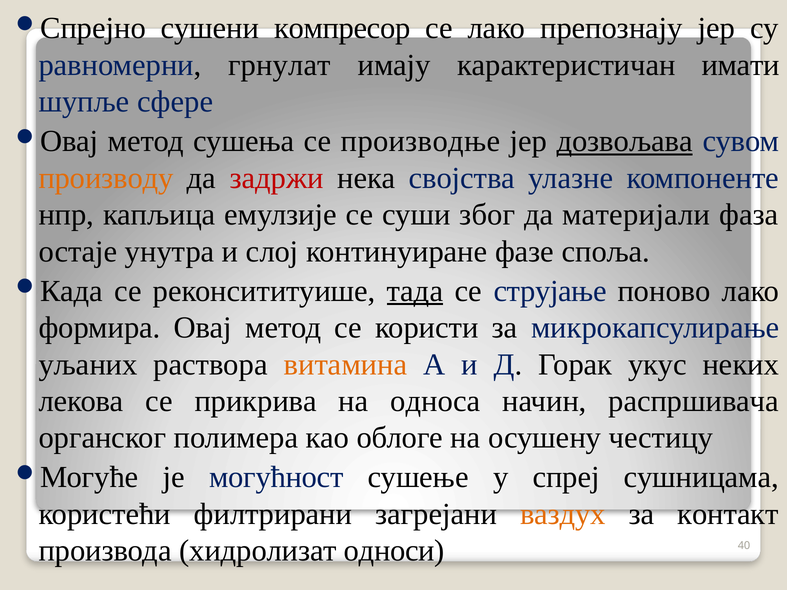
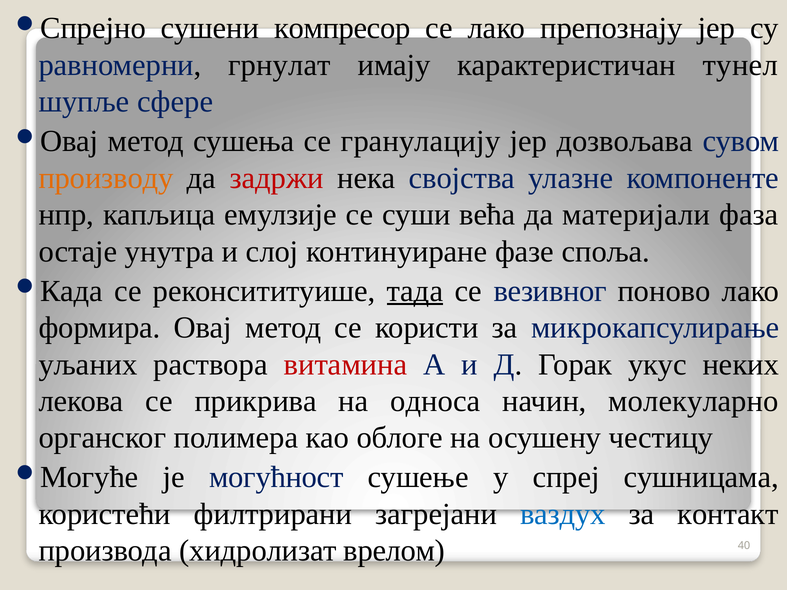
имати: имати -> тунел
производње: производње -> гранулацију
дозвољава underline: present -> none
због: због -> већа
струјање: струјање -> везивног
витамина colour: orange -> red
распршивача: распршивача -> молекуларно
ваздух colour: orange -> blue
односи: односи -> врелом
